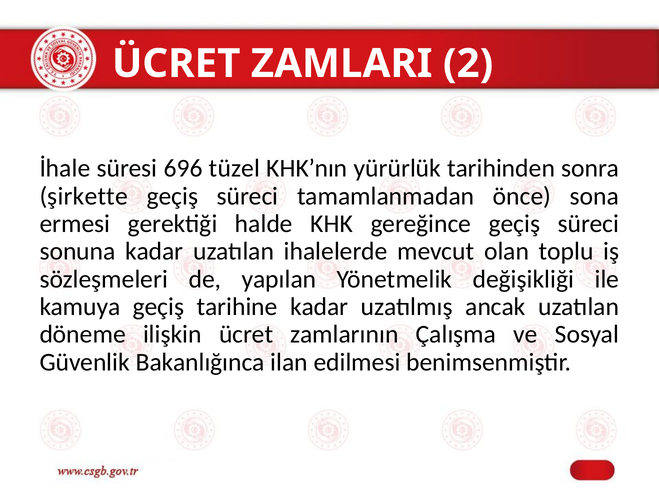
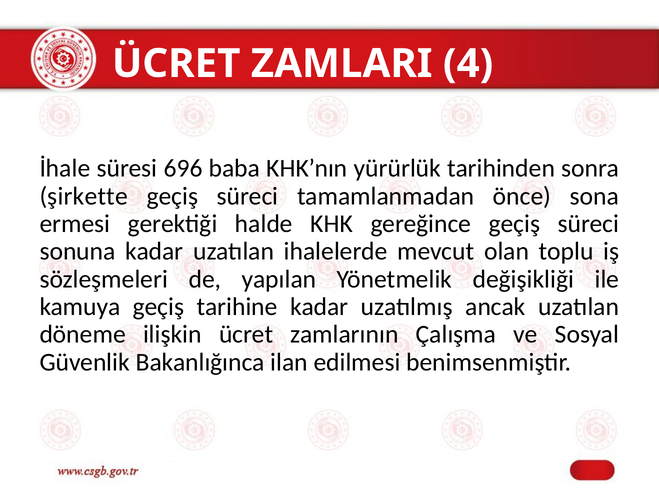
2: 2 -> 4
tüzel: tüzel -> baba
